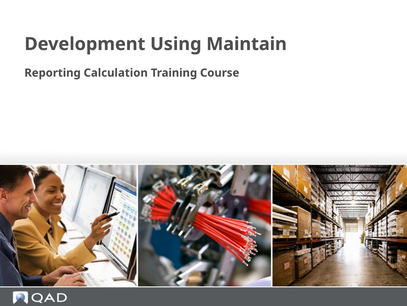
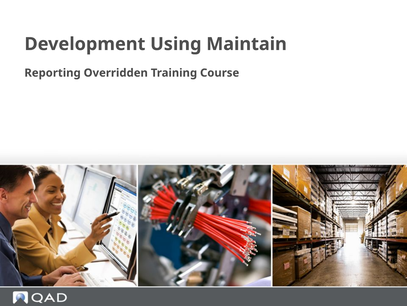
Calculation: Calculation -> Overridden
